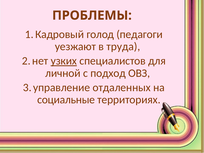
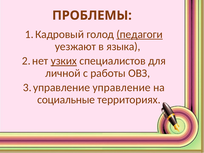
педагоги underline: none -> present
труда: труда -> языка
подход: подход -> работы
отдаленных: отдаленных -> управление
